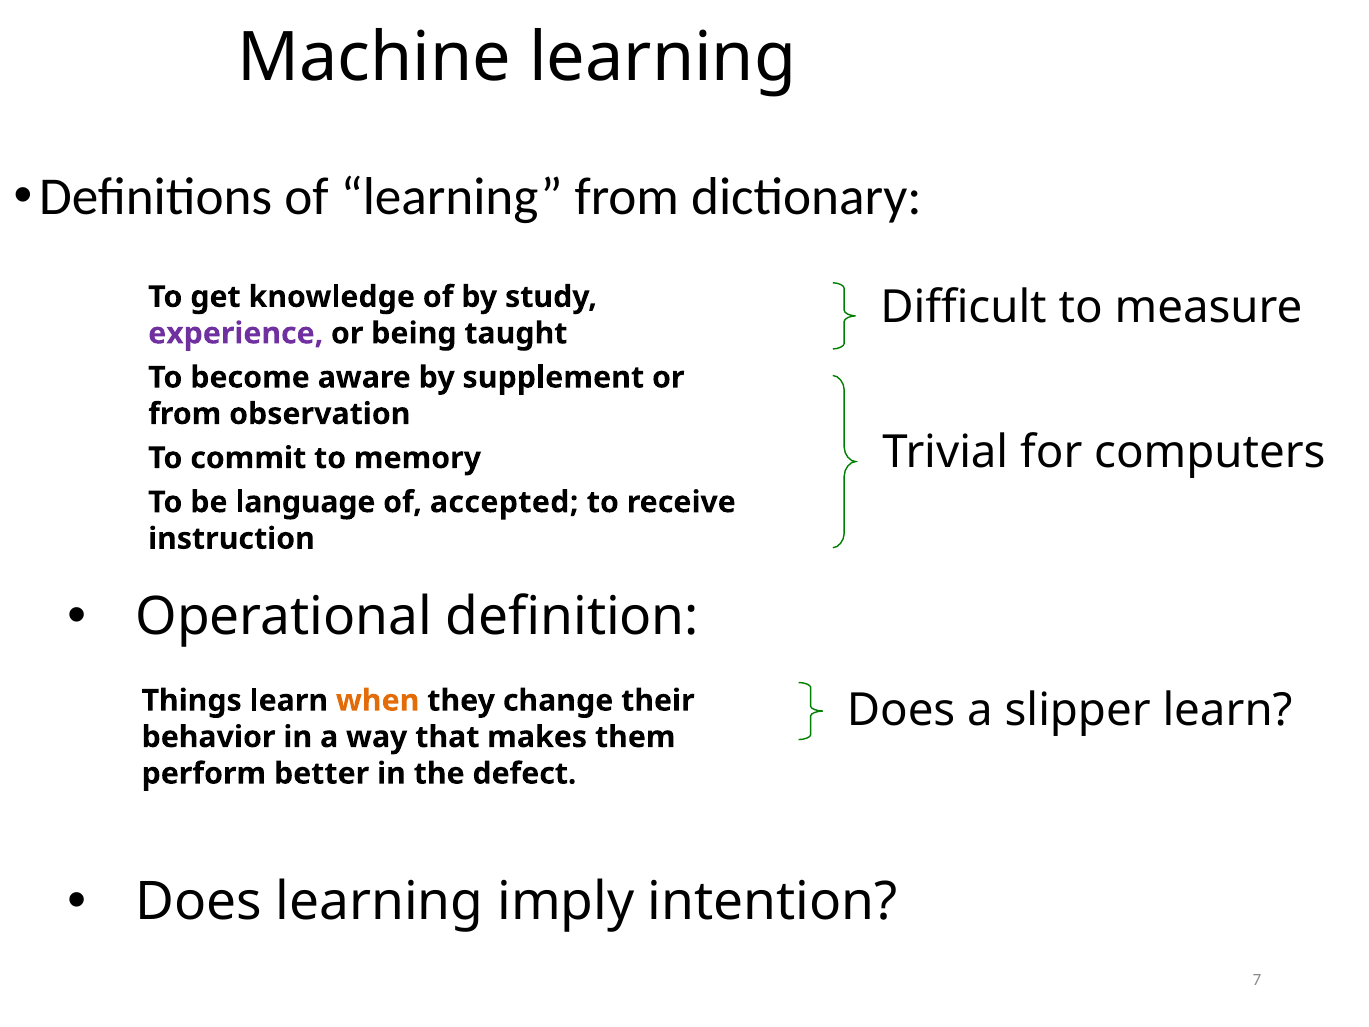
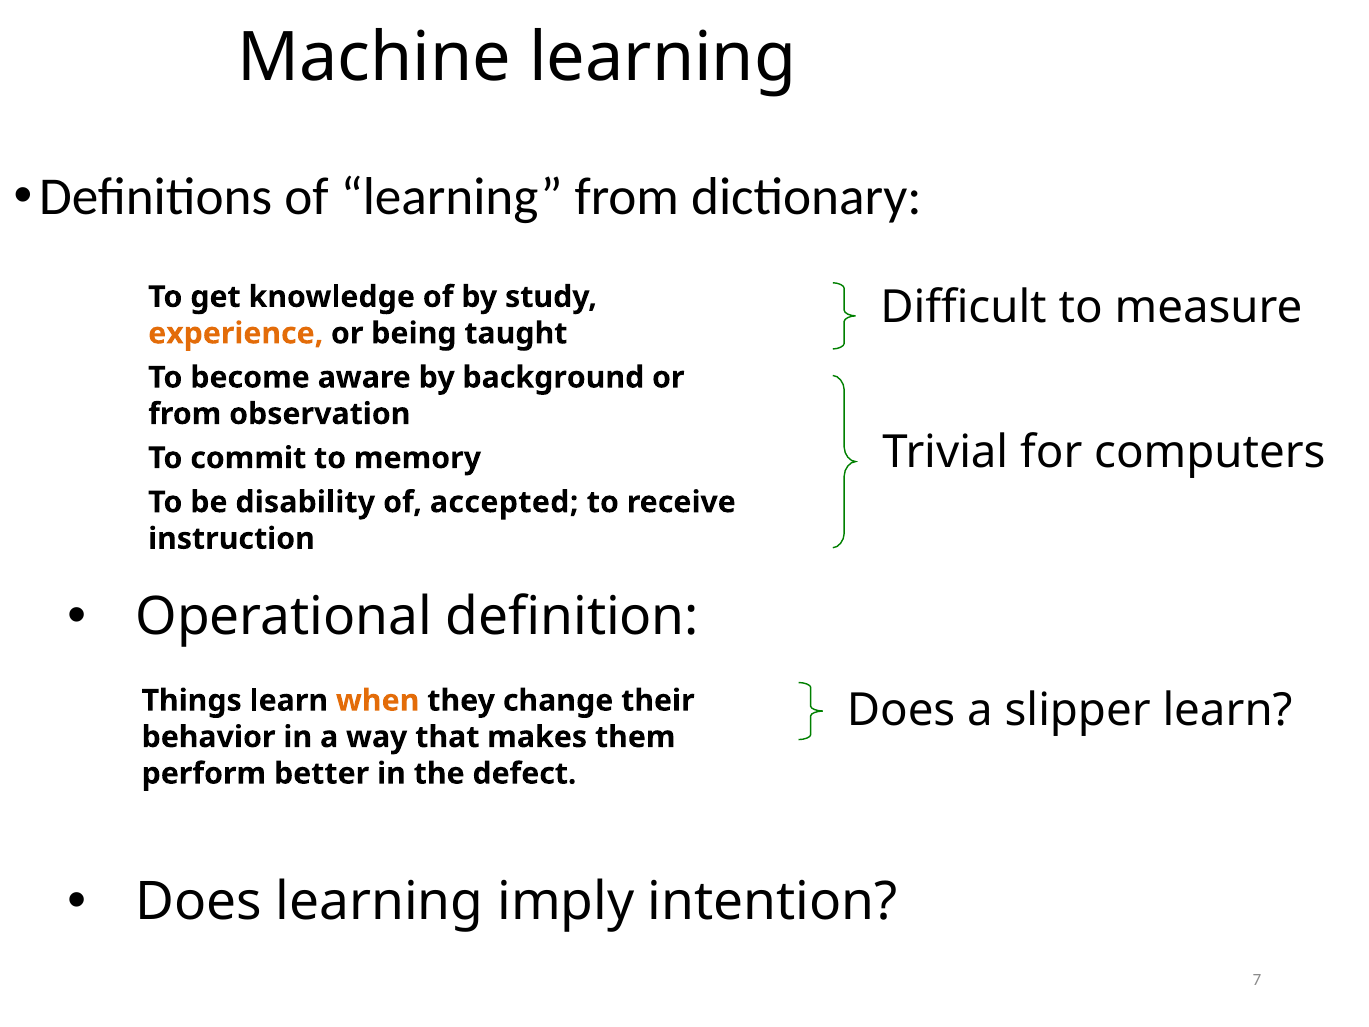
experience colour: purple -> orange
supplement: supplement -> background
language: language -> disability
